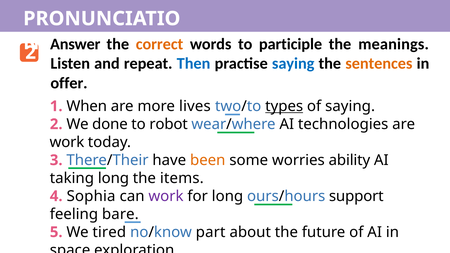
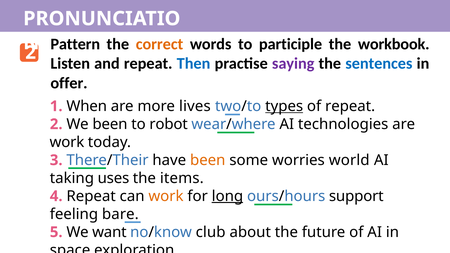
Answer: Answer -> Pattern
meanings: meanings -> workbook
saying at (293, 64) colour: blue -> purple
sentences colour: orange -> blue
of saying: saying -> repeat
We done: done -> been
ability: ability -> world
taking long: long -> uses
4 Sophia: Sophia -> Repeat
work at (166, 196) colour: purple -> orange
long at (227, 196) underline: none -> present
tired: tired -> want
part: part -> club
